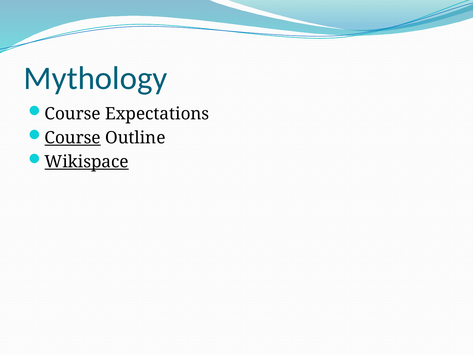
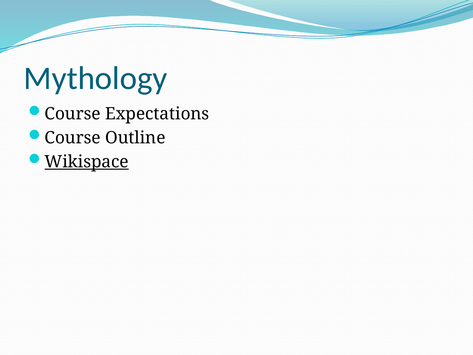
Course at (73, 138) underline: present -> none
